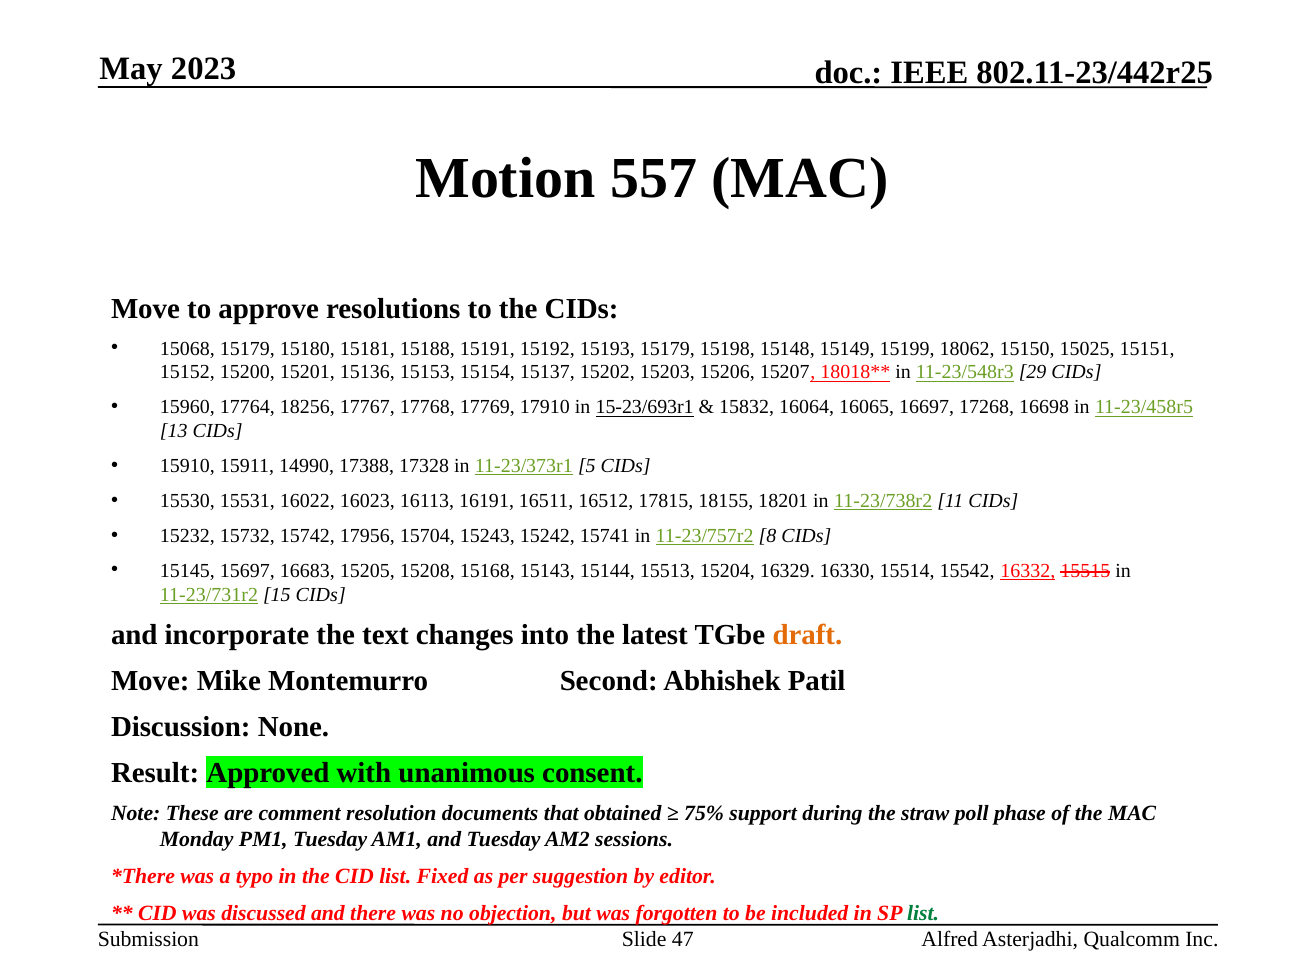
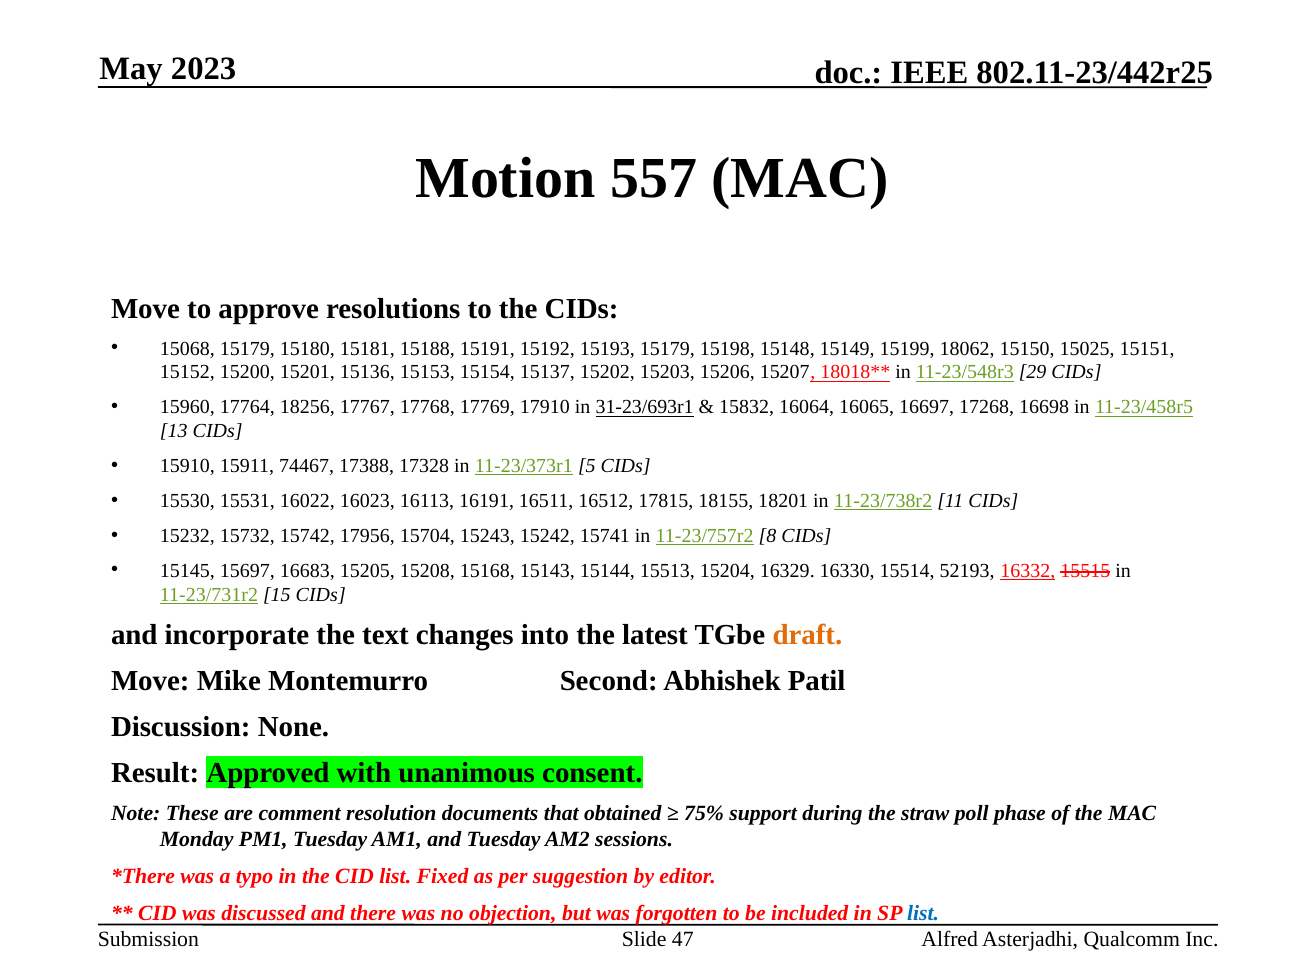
15-23/693r1: 15-23/693r1 -> 31-23/693r1
14990: 14990 -> 74467
15542: 15542 -> 52193
list at (923, 913) colour: green -> blue
